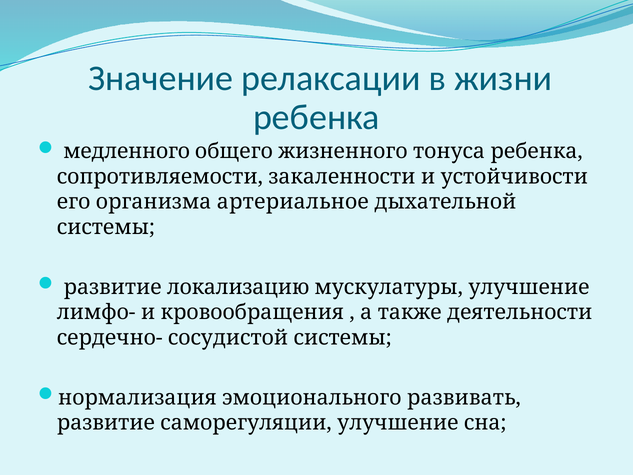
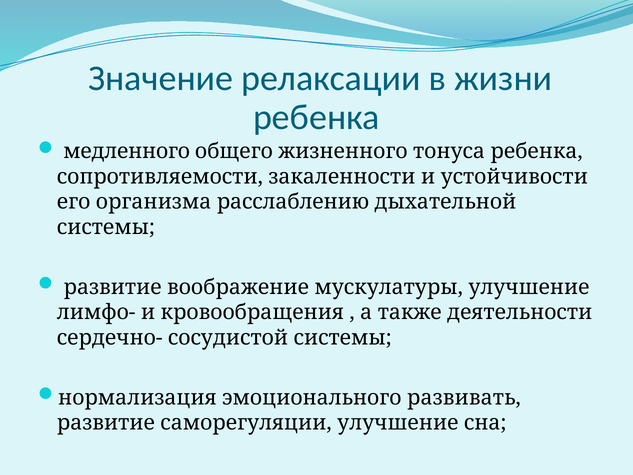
артериальное: артериальное -> расслаблению
локализацию: локализацию -> воображение
